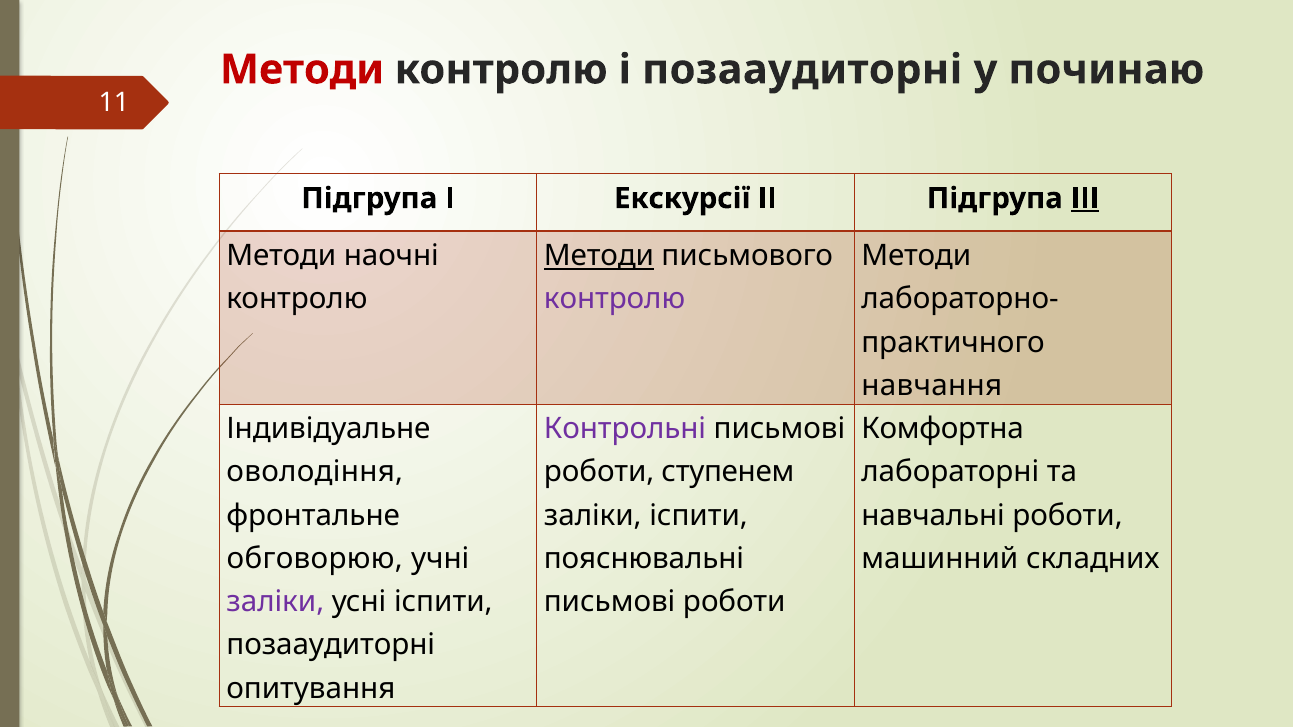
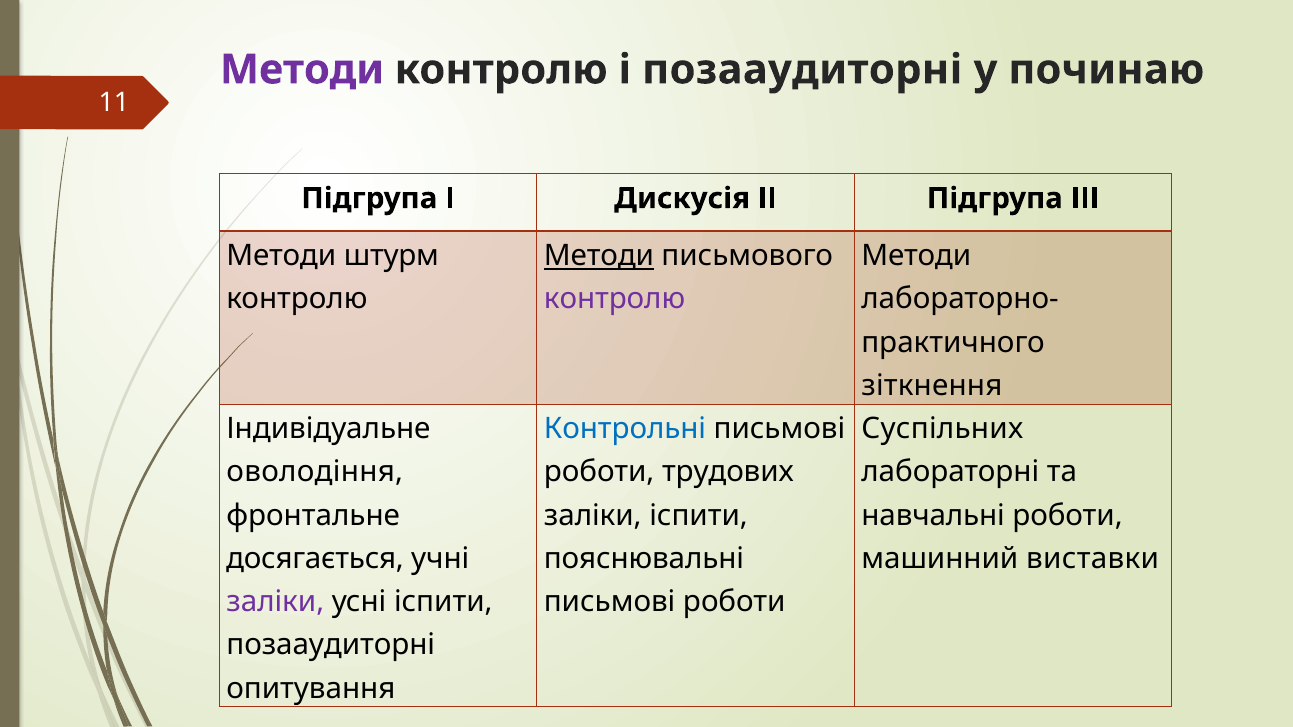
Методи at (302, 70) colour: red -> purple
Екскурсії: Екскурсії -> Дискусія
ІІІ underline: present -> none
наочні: наочні -> штурм
навчання: навчання -> зіткнення
Контрольні colour: purple -> blue
Комфортна: Комфортна -> Суспільних
ступенем: ступенем -> трудових
обговорюю: обговорюю -> досягається
складних: складних -> виставки
